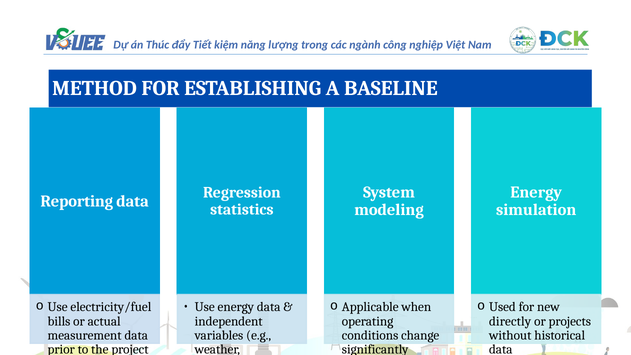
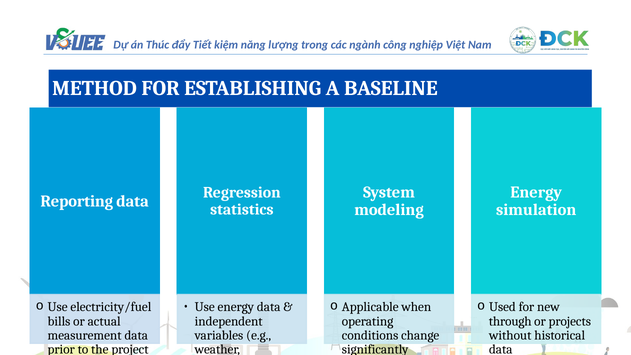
directly: directly -> through
